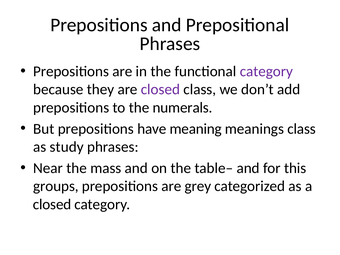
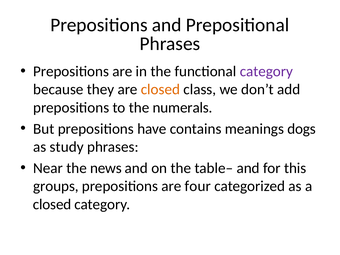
closed at (160, 89) colour: purple -> orange
meaning: meaning -> contains
meanings class: class -> dogs
mass: mass -> news
grey: grey -> four
